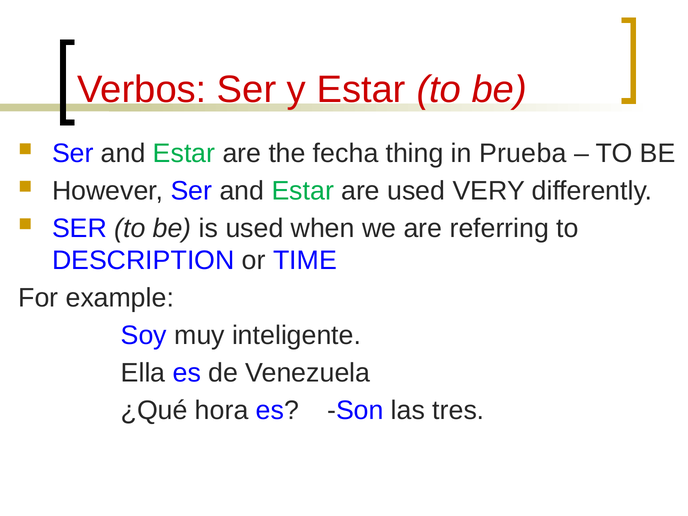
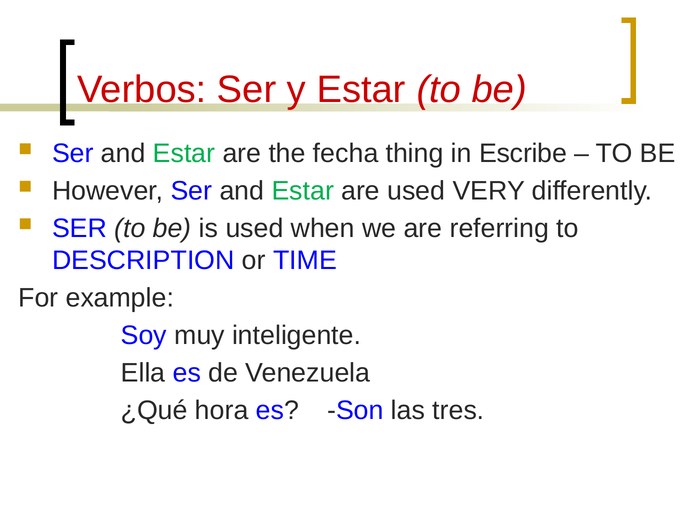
Prueba: Prueba -> Escribe
